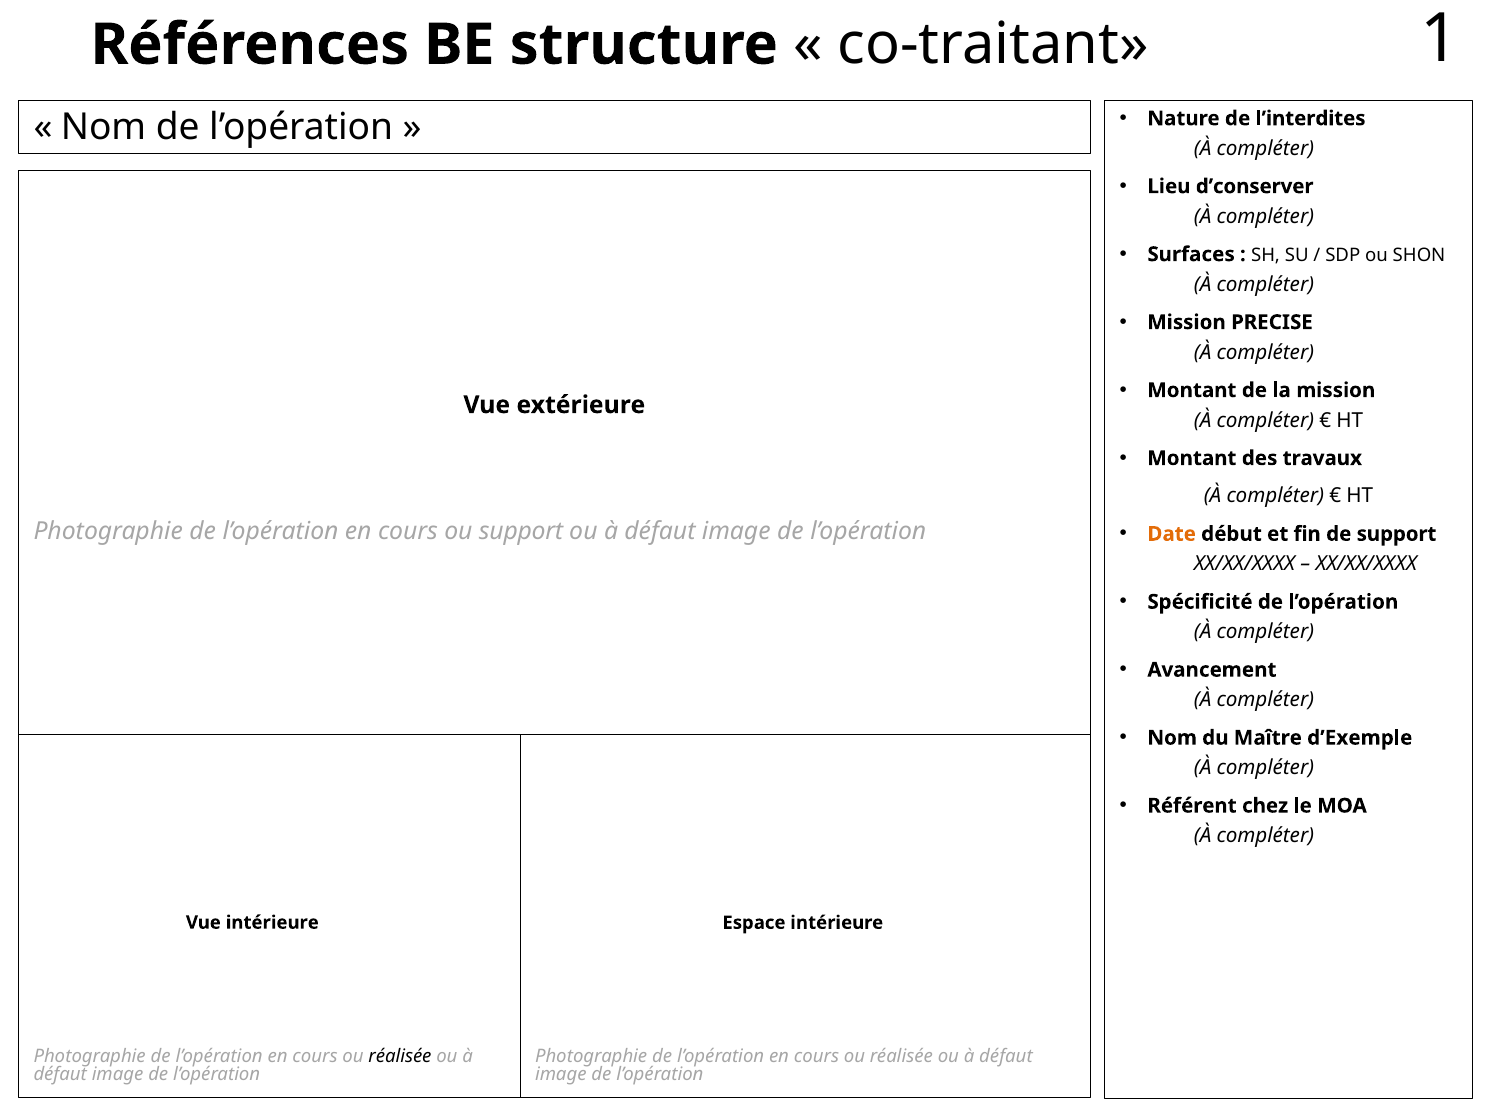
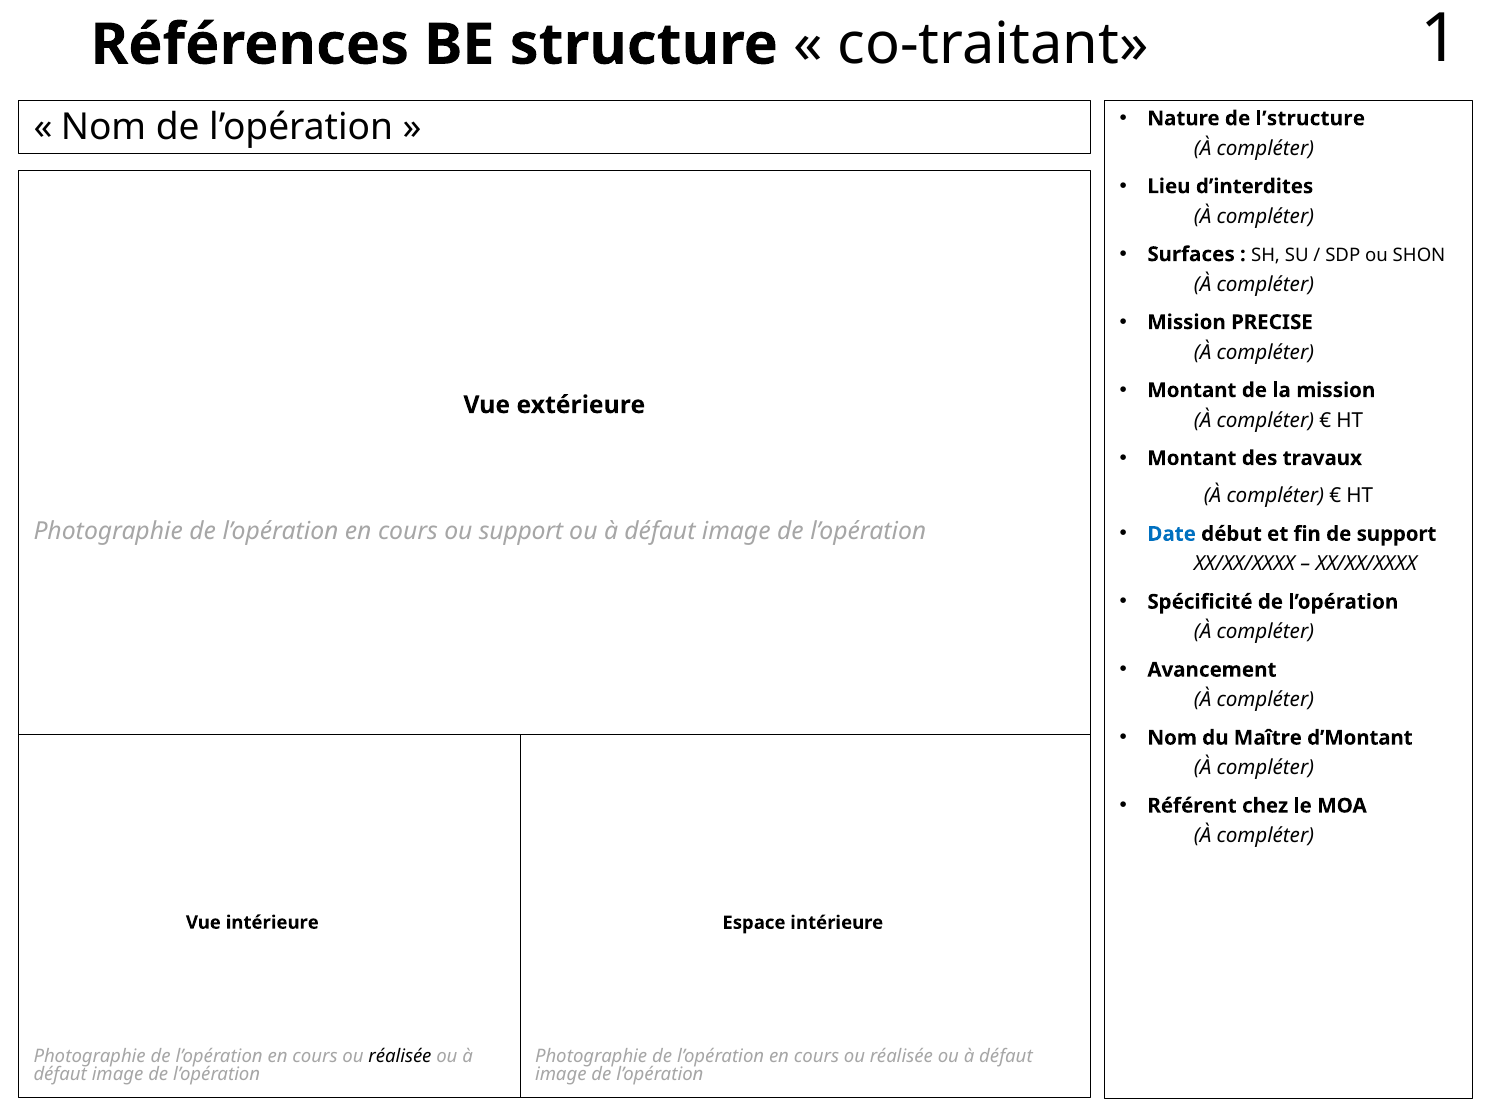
l’interdites: l’interdites -> l’structure
d’conserver: d’conserver -> d’interdites
Date colour: orange -> blue
d’Exemple: d’Exemple -> d’Montant
